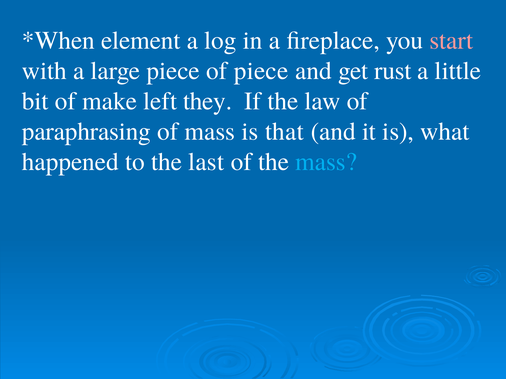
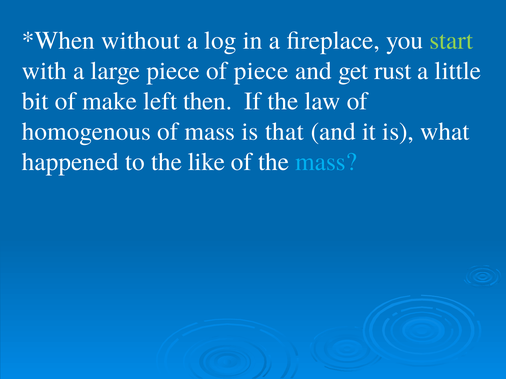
element: element -> without
start colour: pink -> light green
they: they -> then
paraphrasing: paraphrasing -> homogenous
last: last -> like
